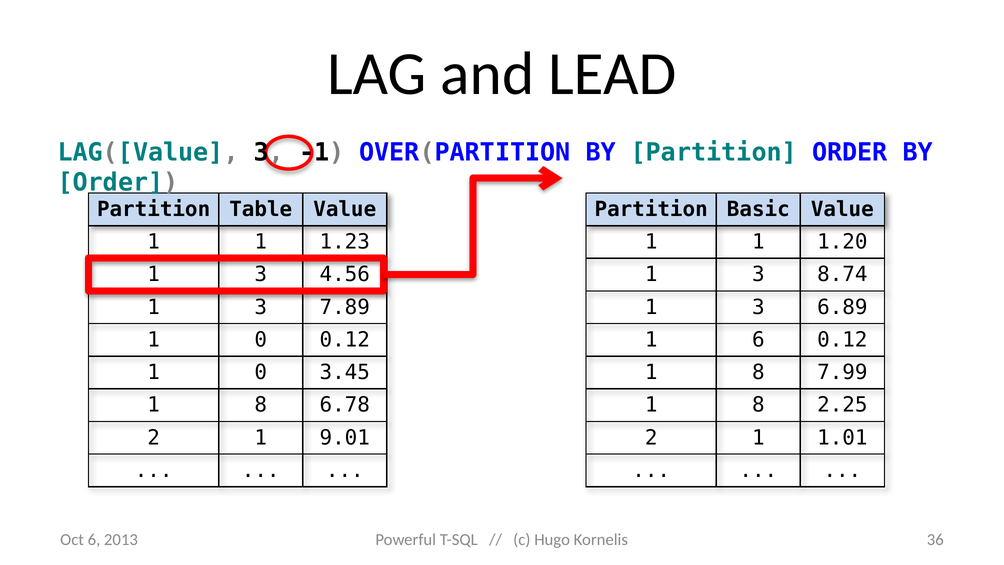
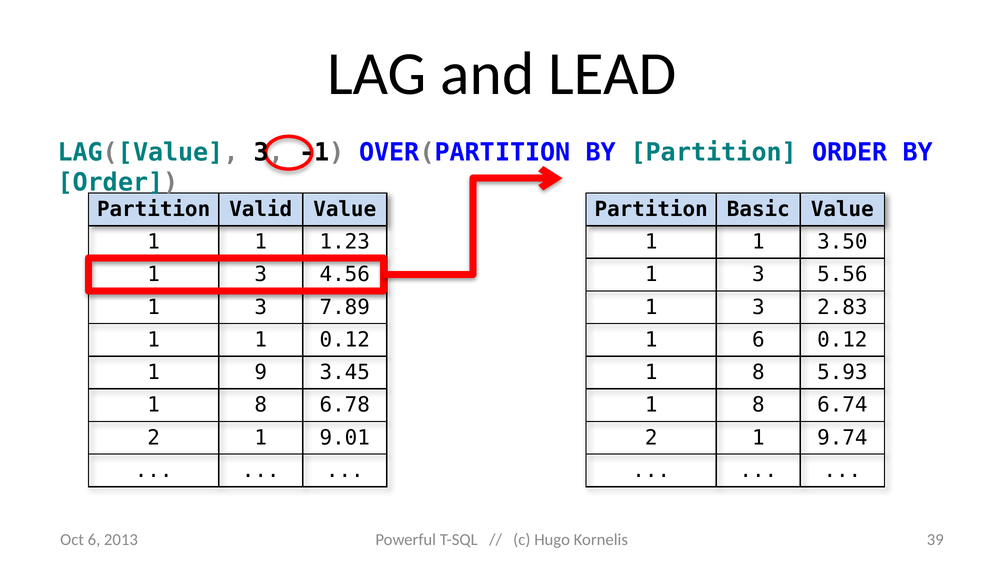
Table: Table -> Valid
1.20: 1.20 -> 3.50
8.74: 8.74 -> 5.56
6.89: 6.89 -> 2.83
0 at (261, 340): 0 -> 1
0 at (261, 372): 0 -> 9
7.99: 7.99 -> 5.93
2.25: 2.25 -> 6.74
1.01: 1.01 -> 9.74
36: 36 -> 39
